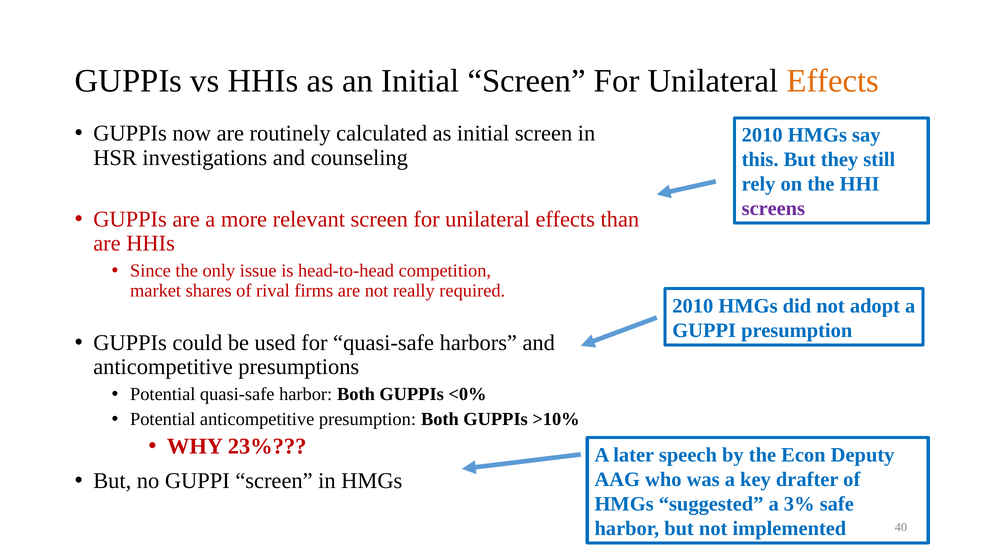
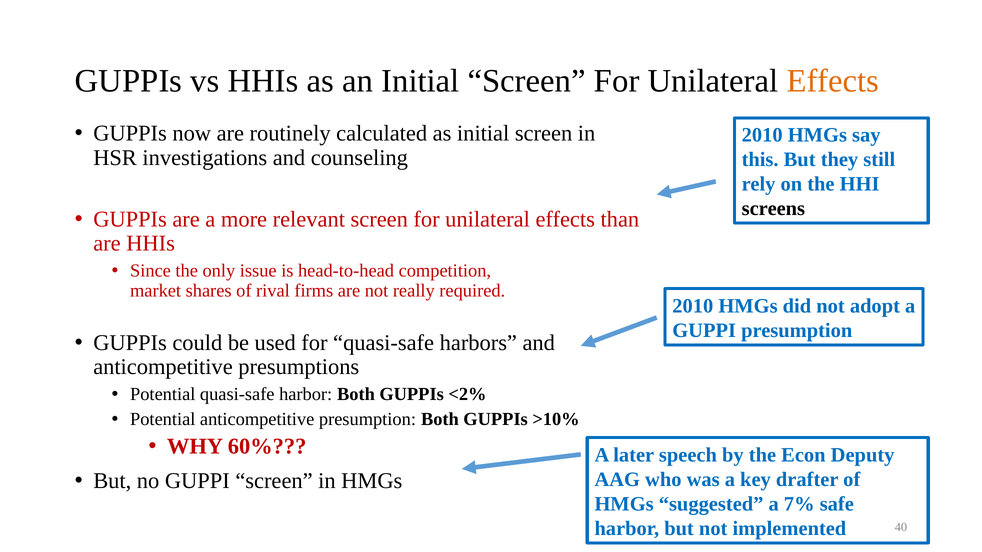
screens colour: purple -> black
<0%: <0% -> <2%
23%: 23% -> 60%
3%: 3% -> 7%
